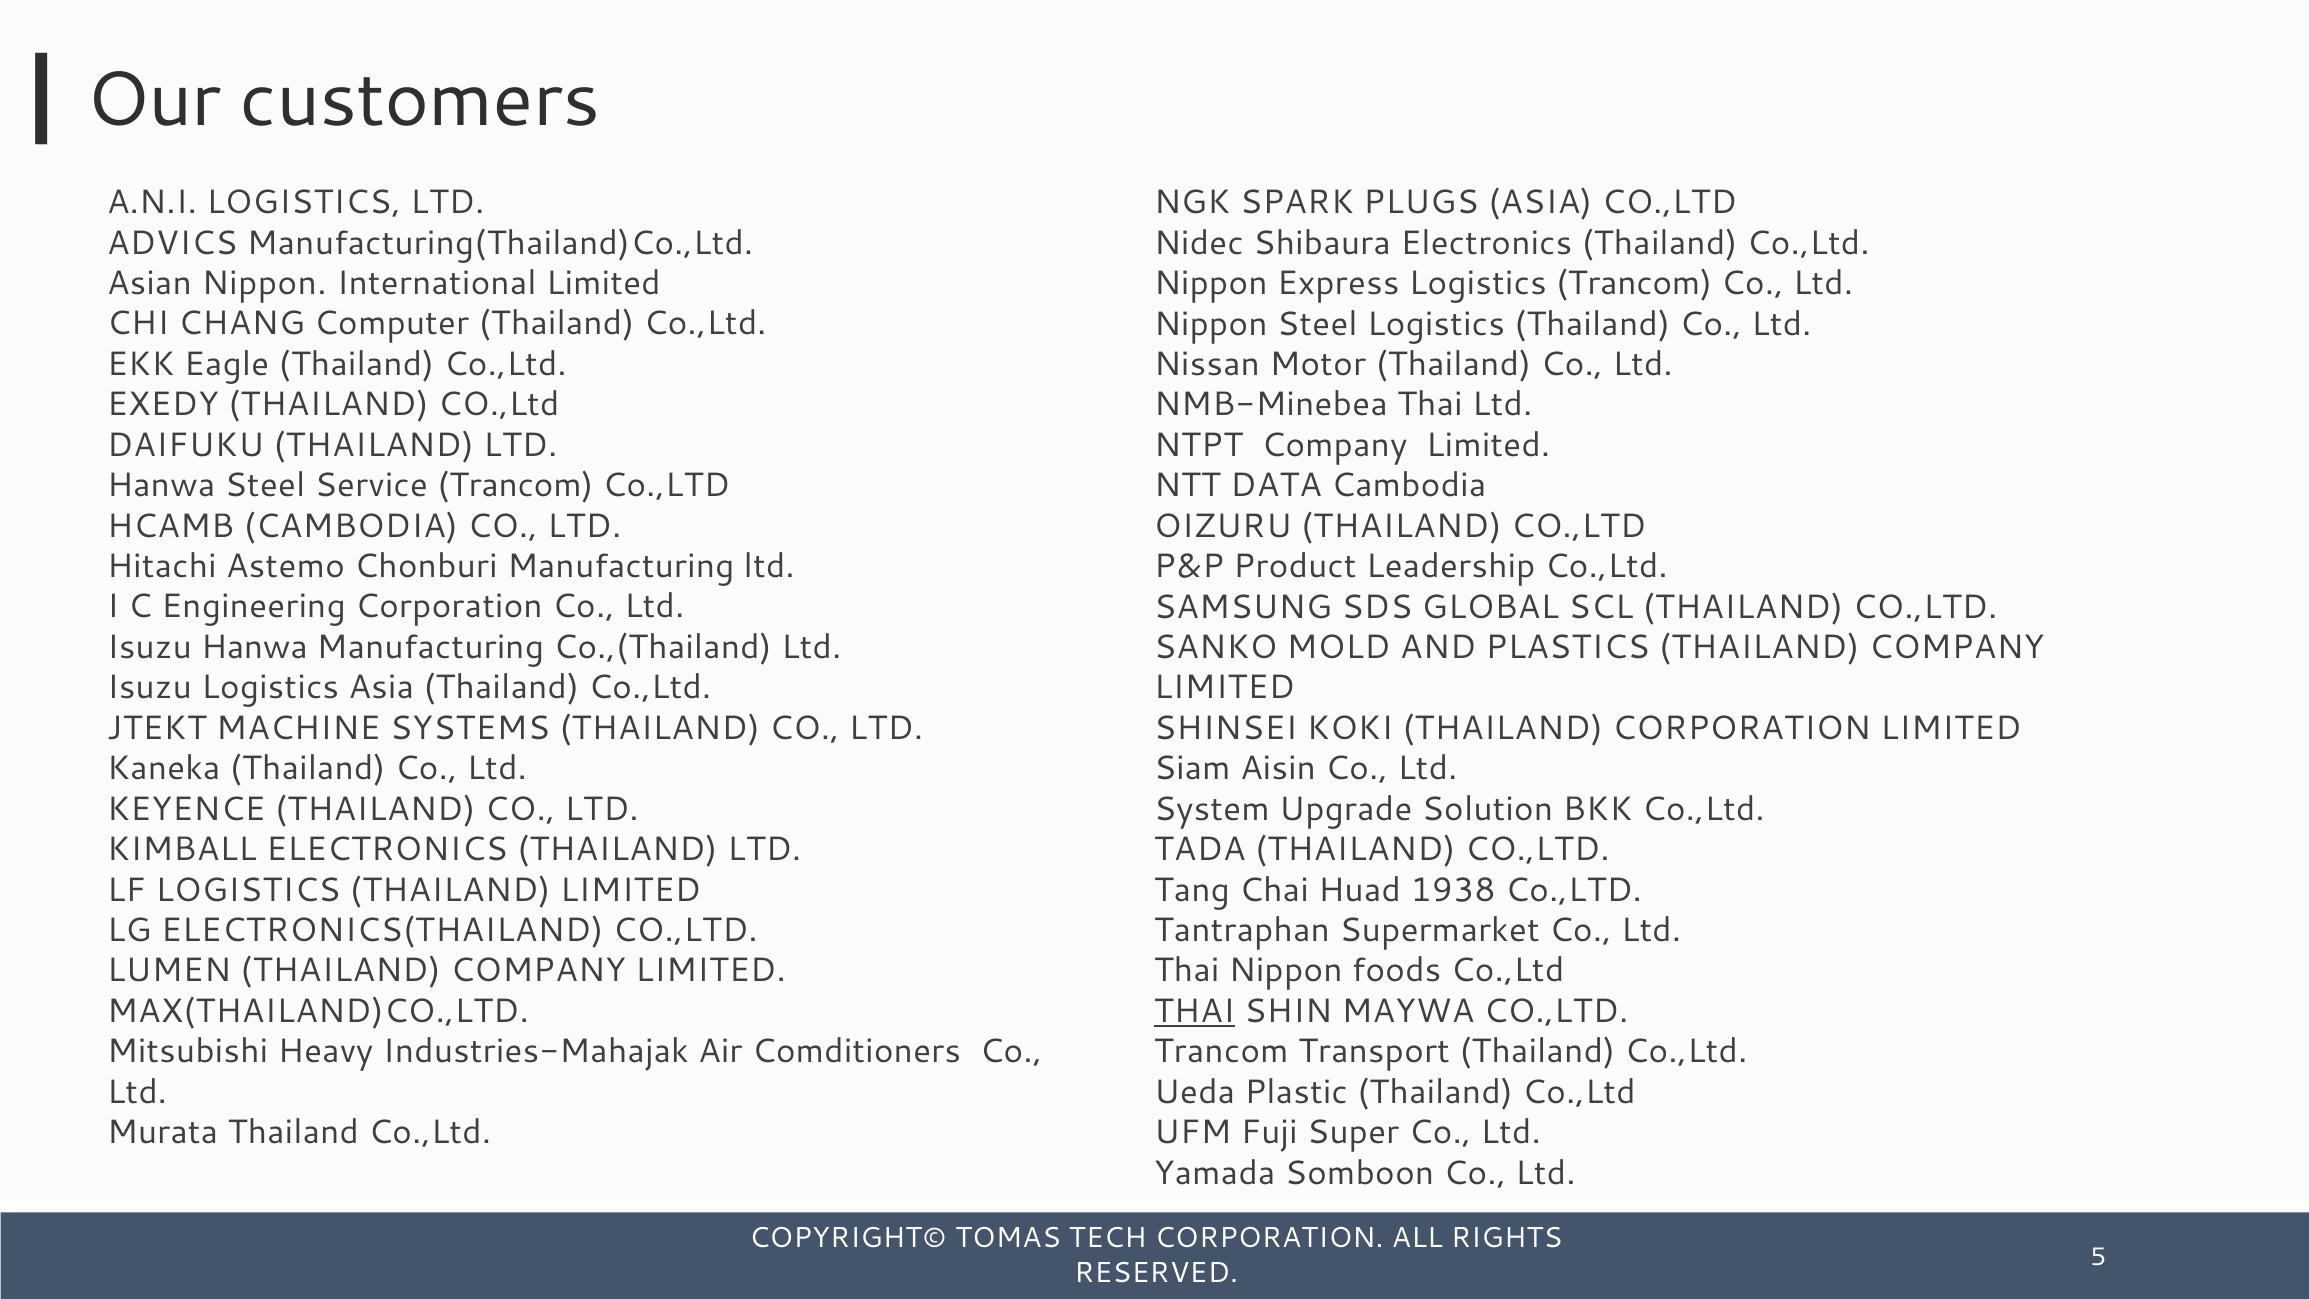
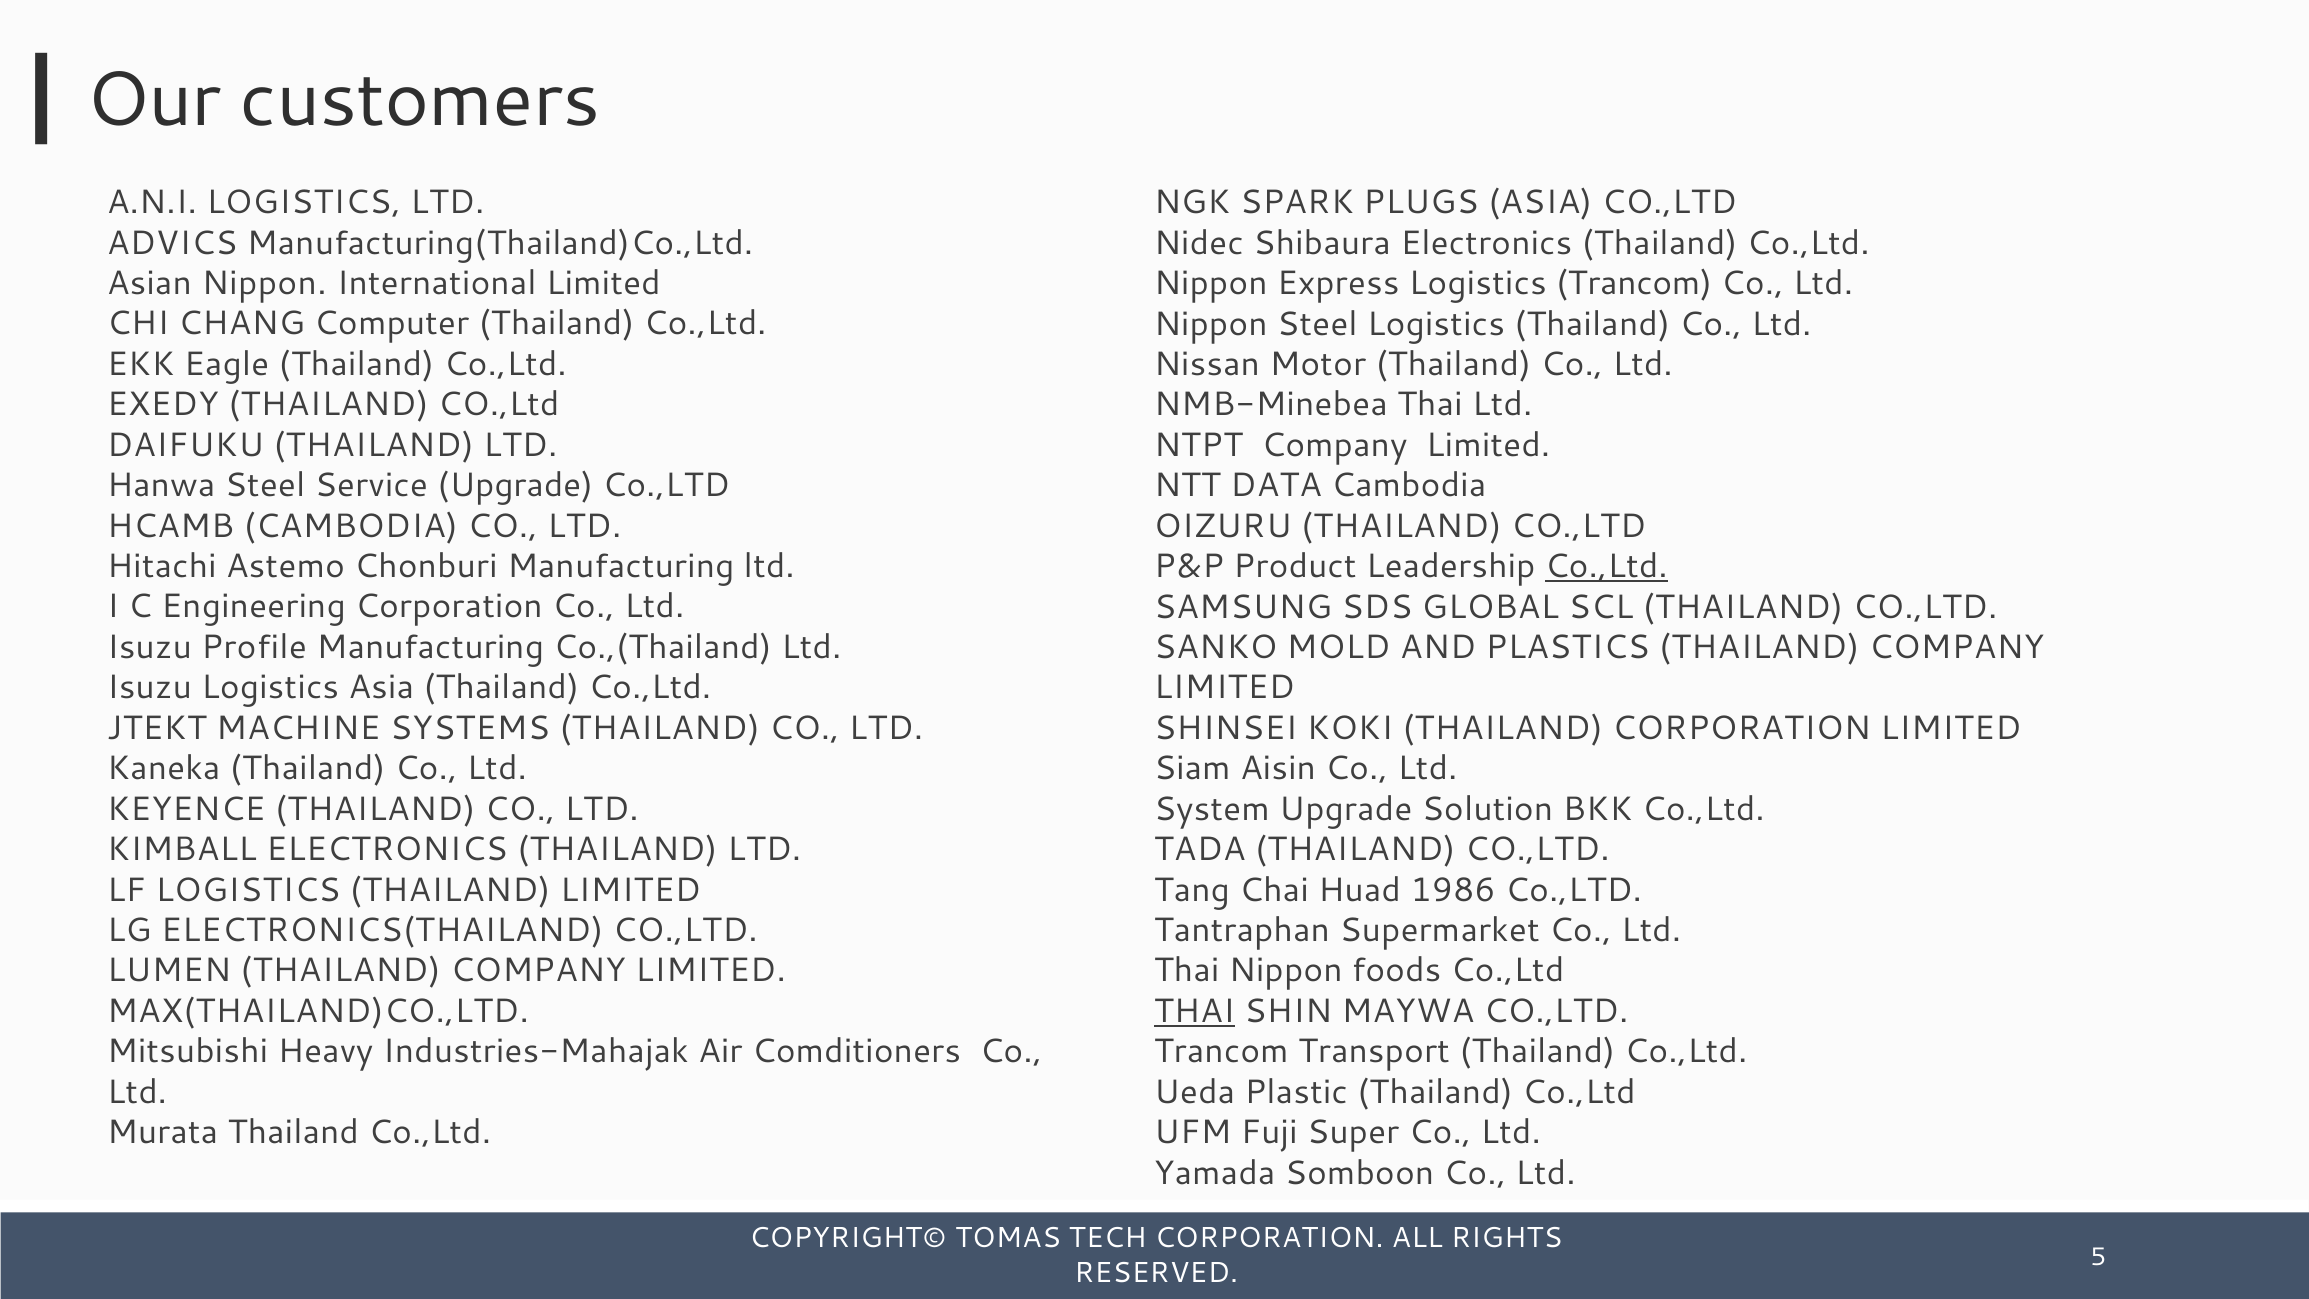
Service Trancom: Trancom -> Upgrade
Co.,Ltd at (1606, 566) underline: none -> present
Isuzu Hanwa: Hanwa -> Profile
1938: 1938 -> 1986
